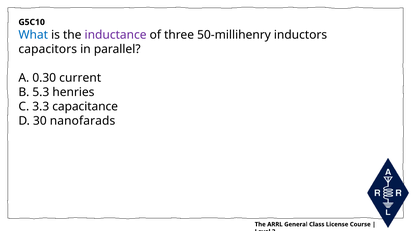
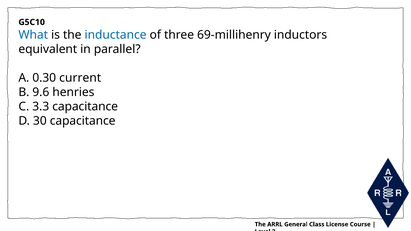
inductance colour: purple -> blue
50-millihenry: 50-millihenry -> 69-millihenry
capacitors: capacitors -> equivalent
5.3: 5.3 -> 9.6
30 nanofarads: nanofarads -> capacitance
